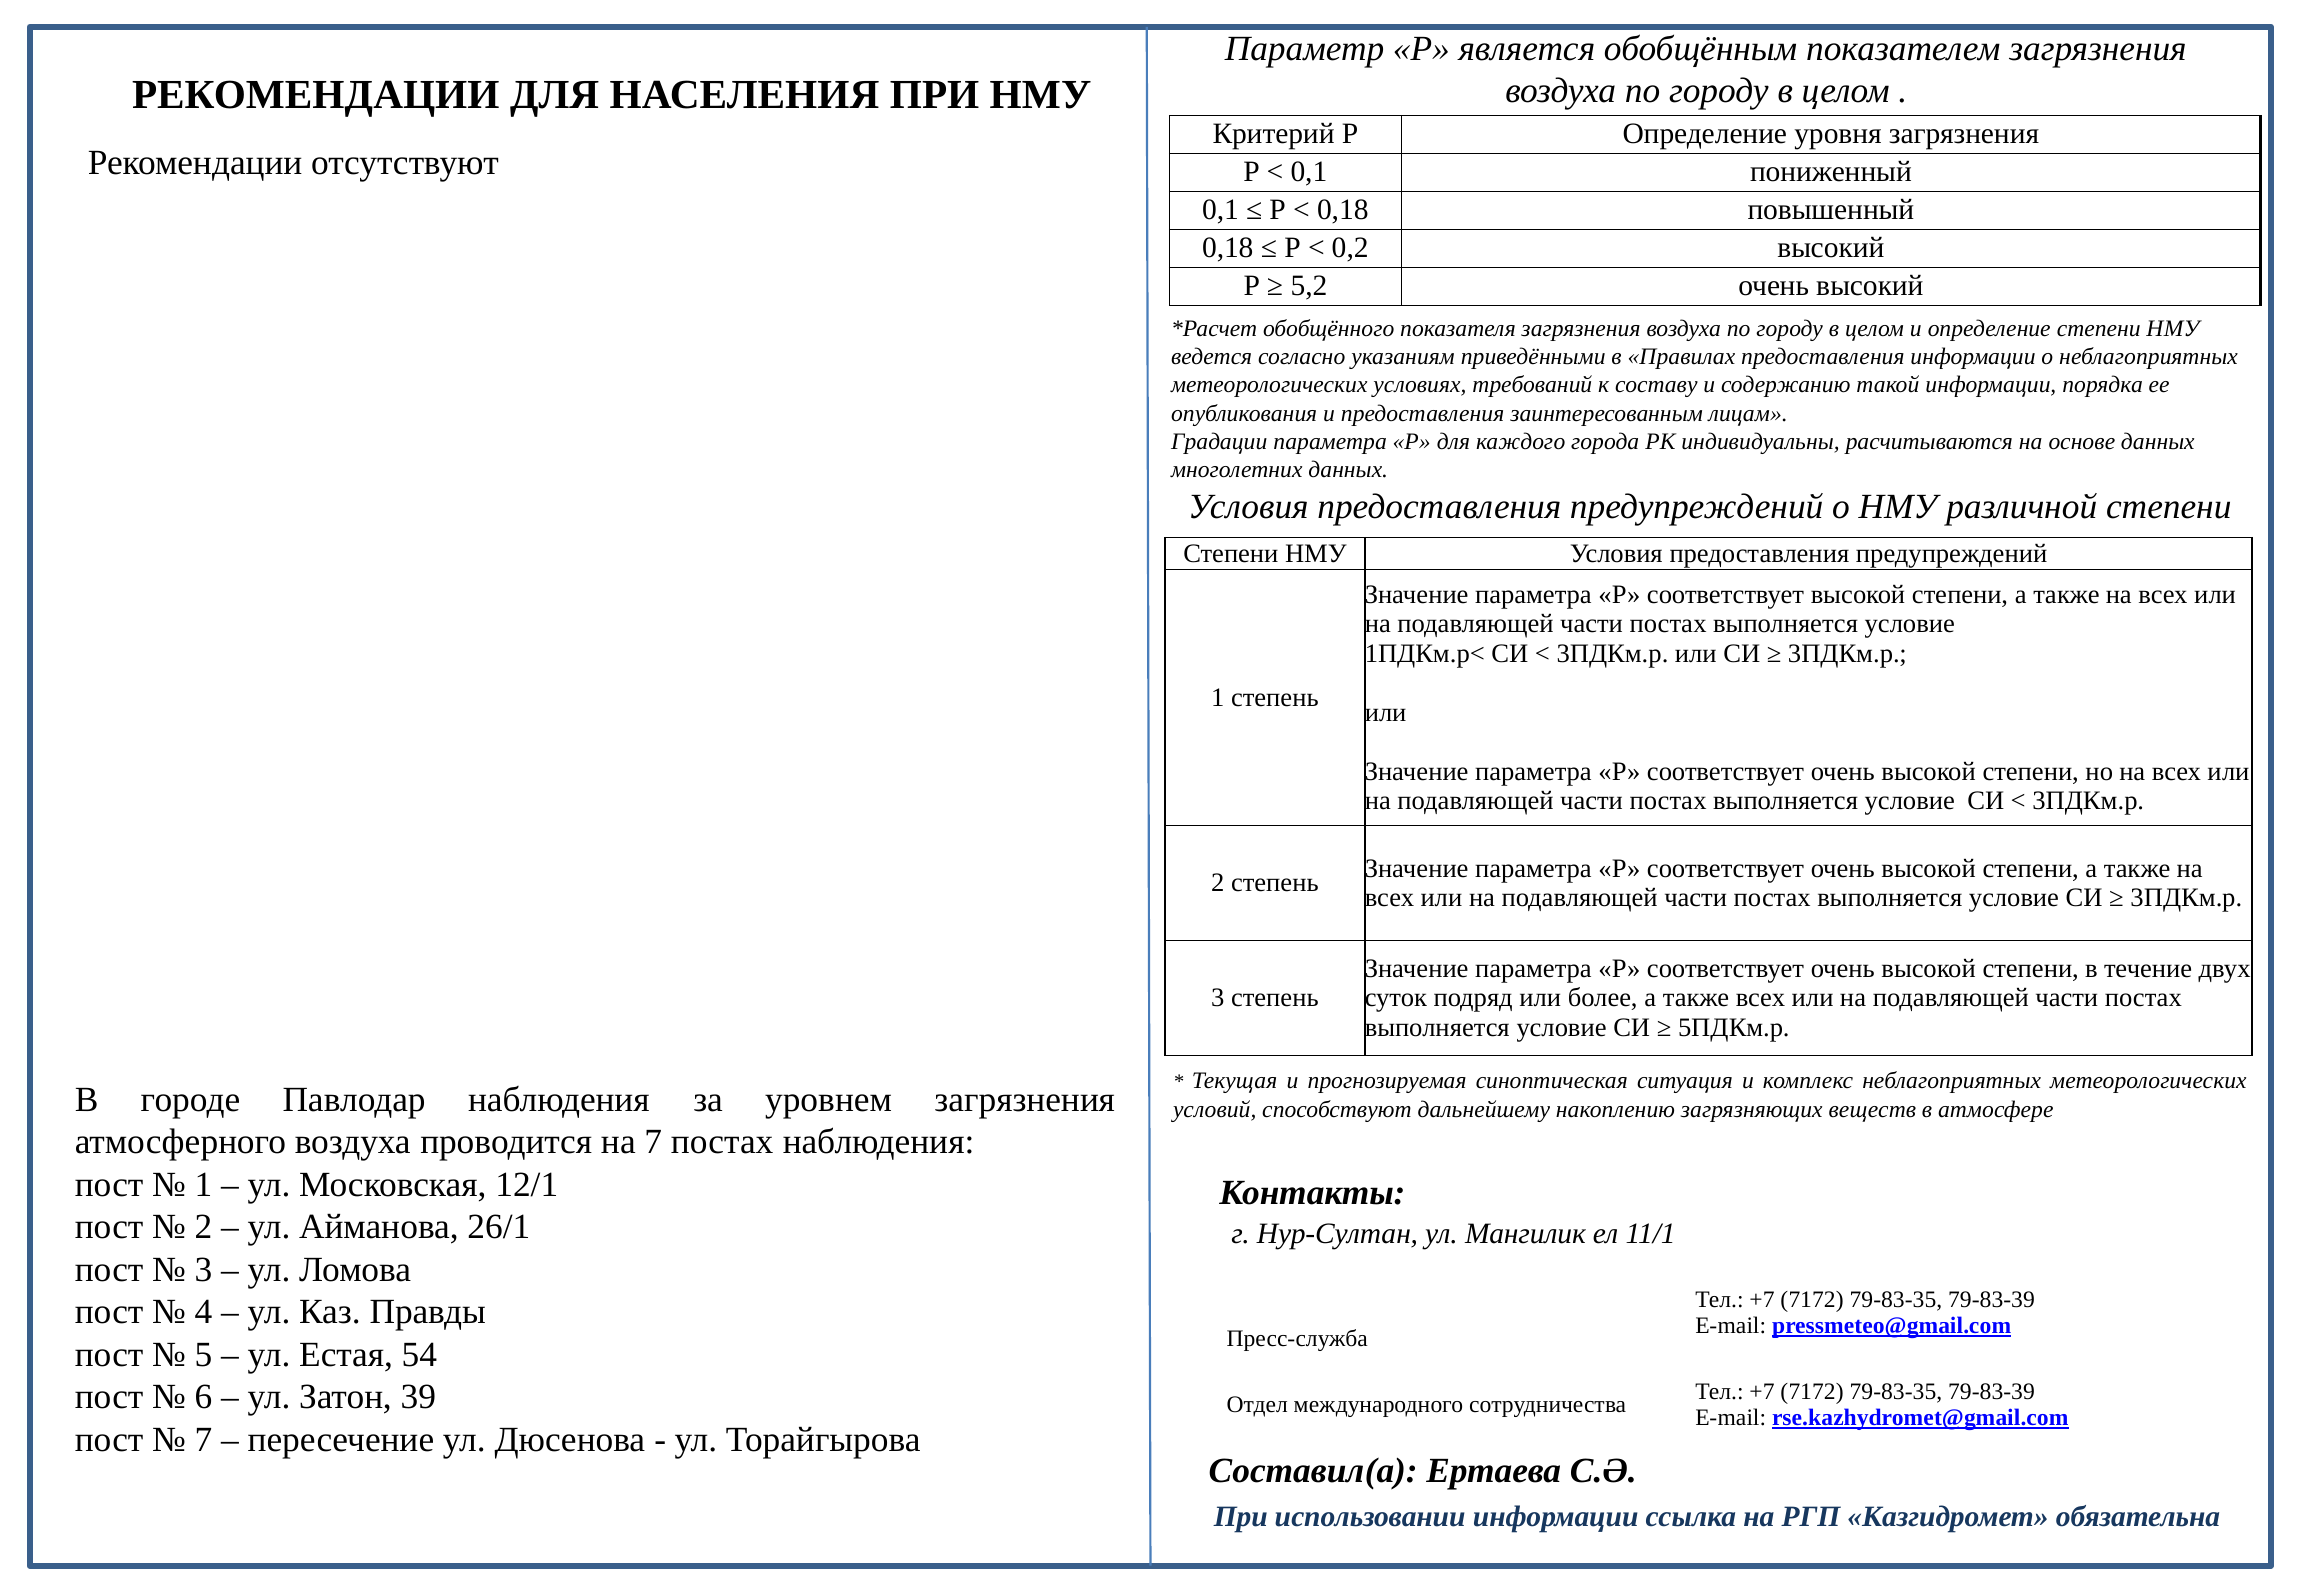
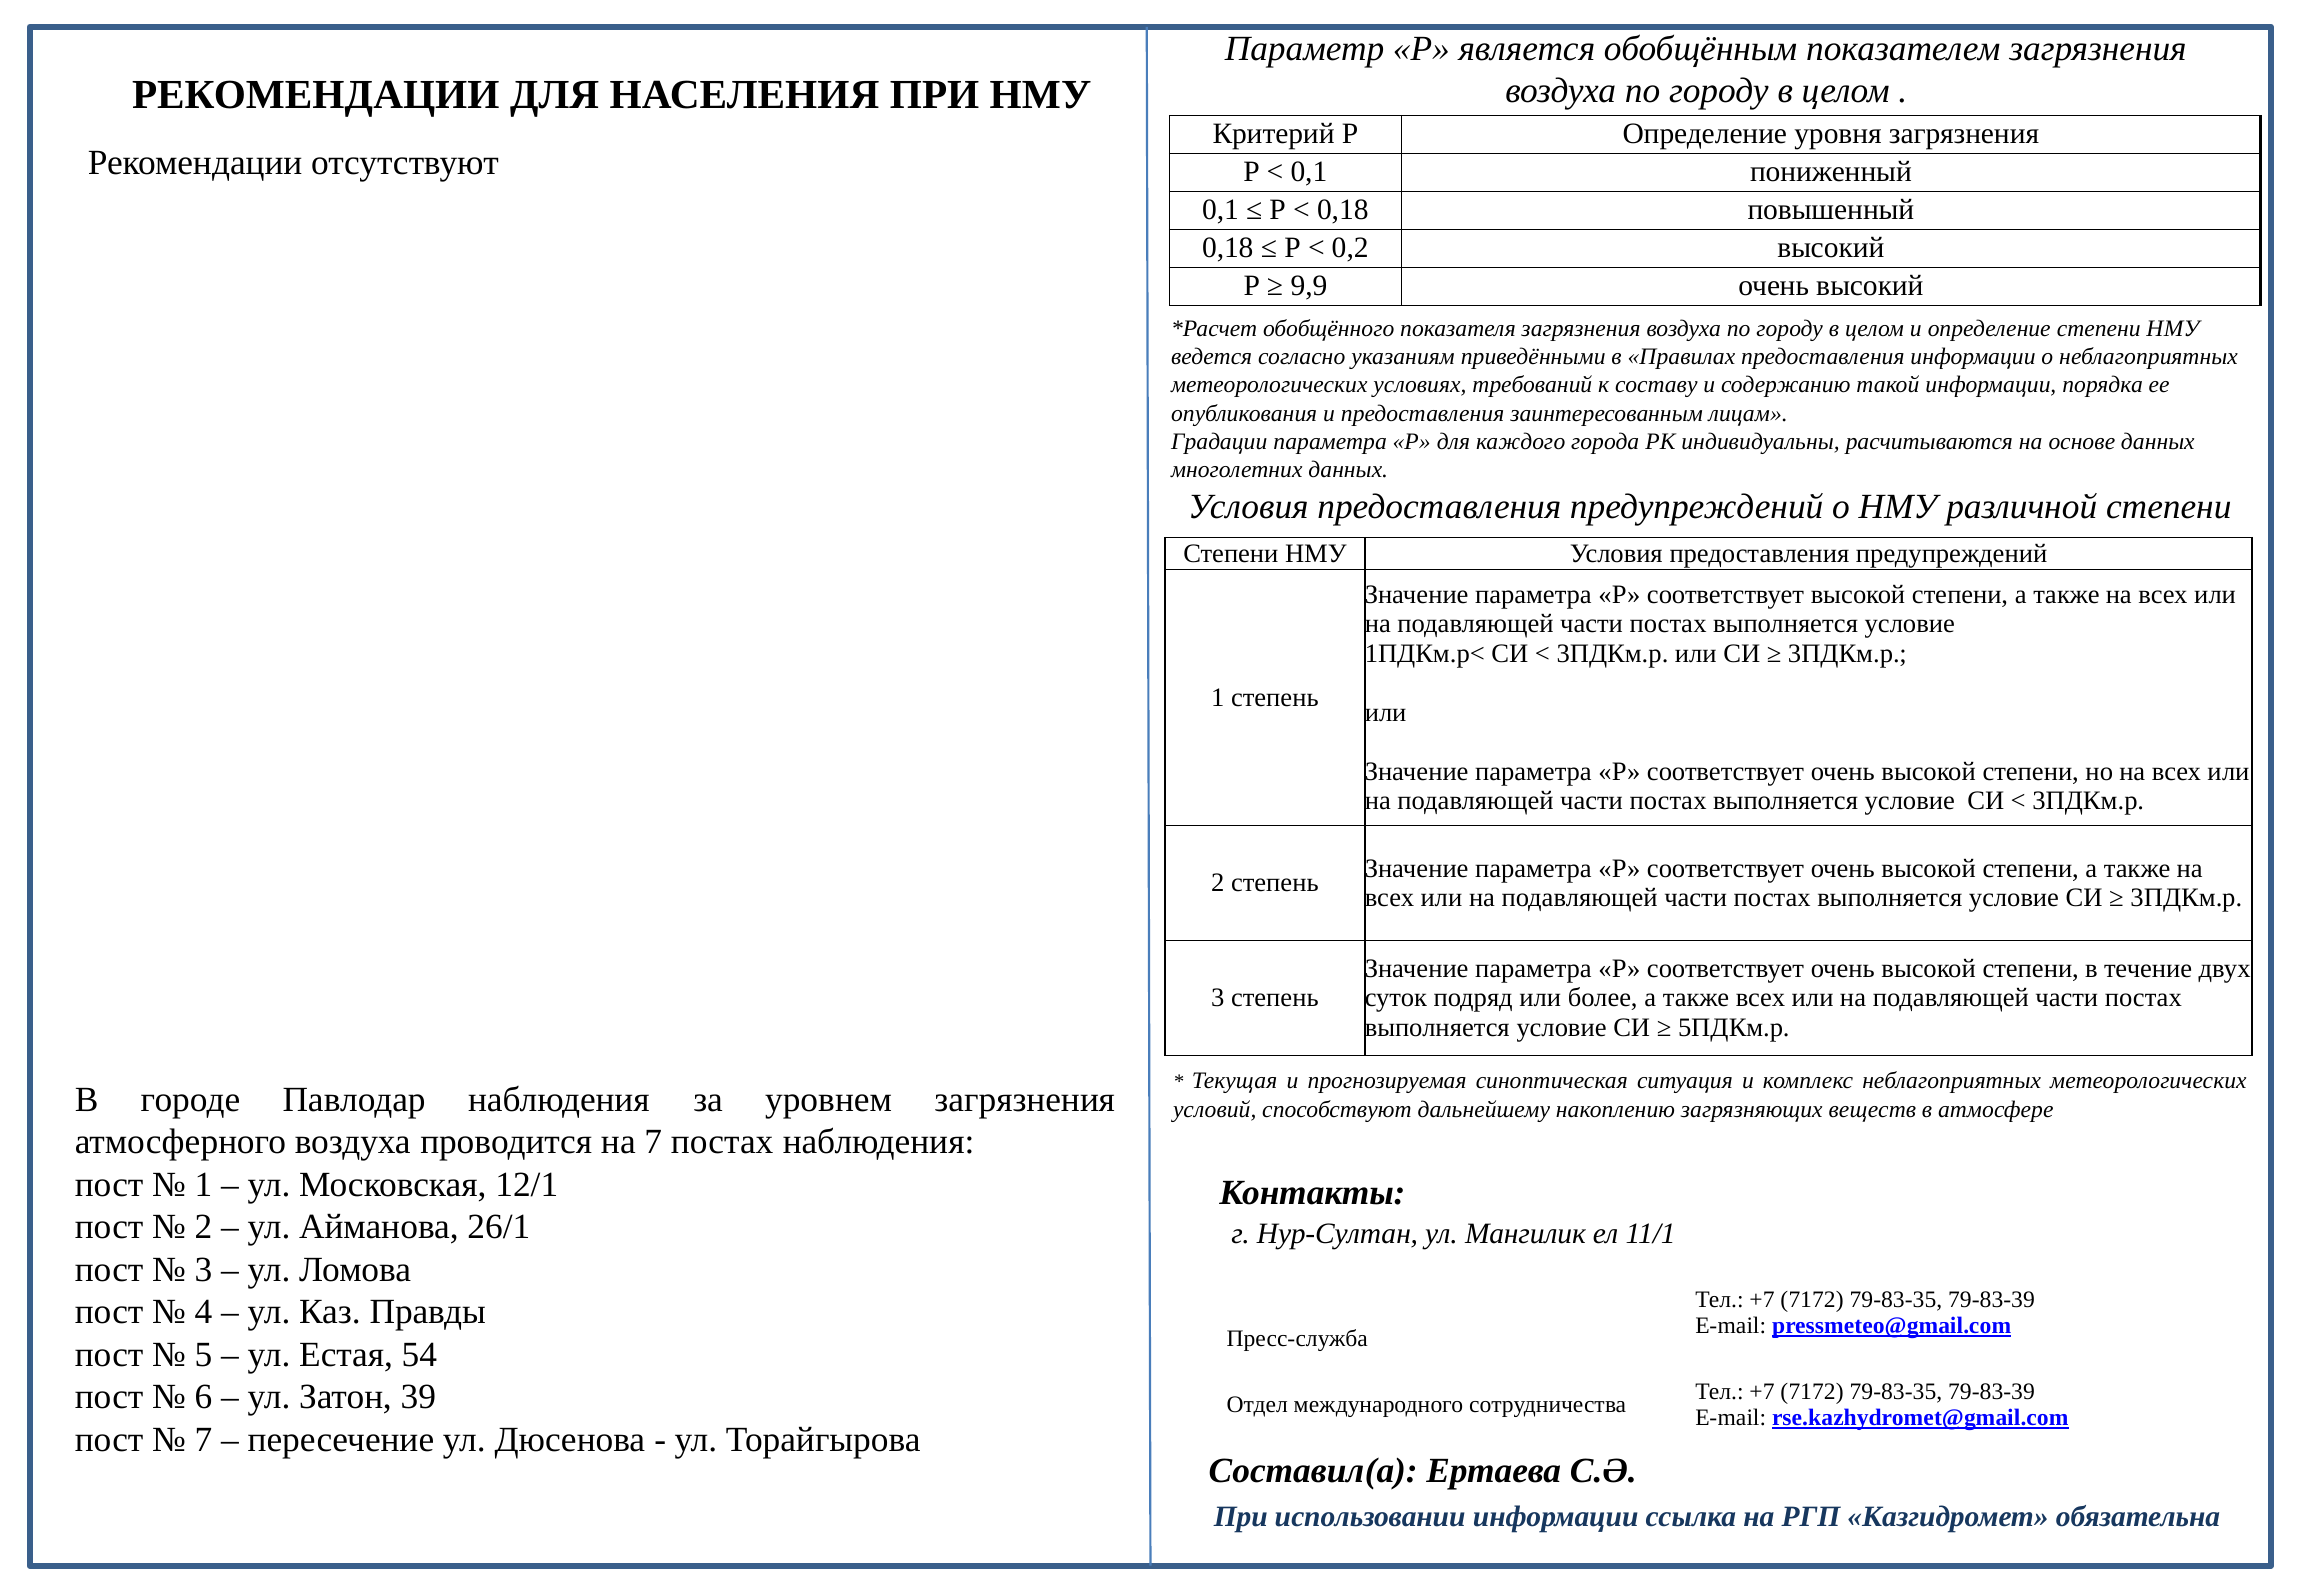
5,2: 5,2 -> 9,9
